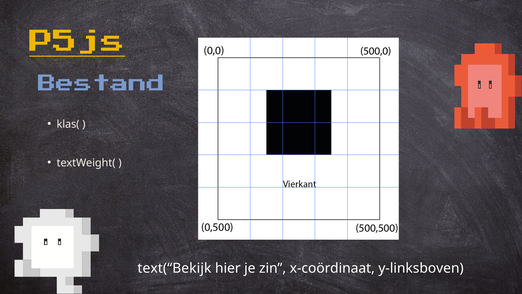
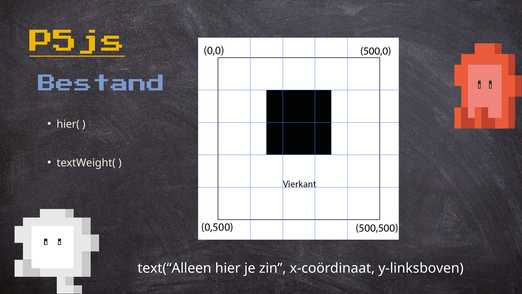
klas(: klas( -> hier(
text(“Bekijk: text(“Bekijk -> text(“Alleen
